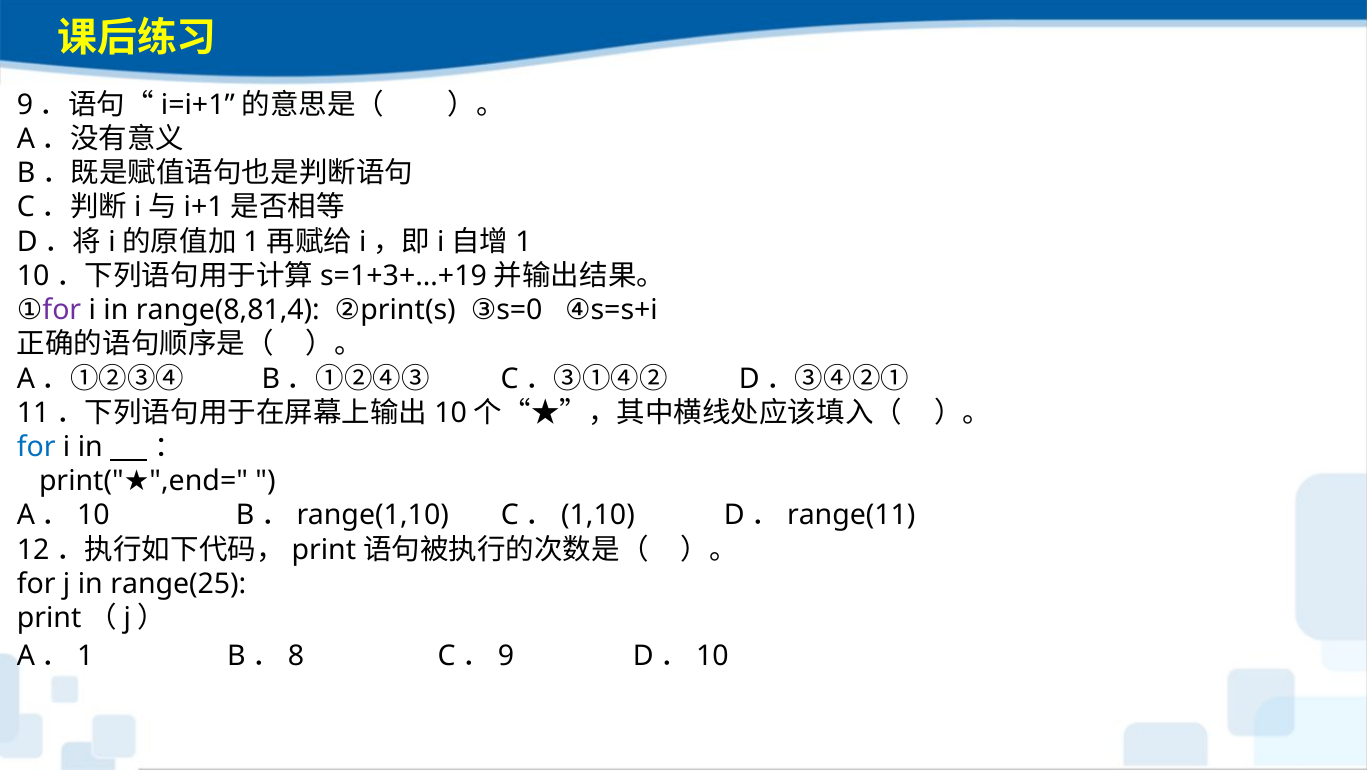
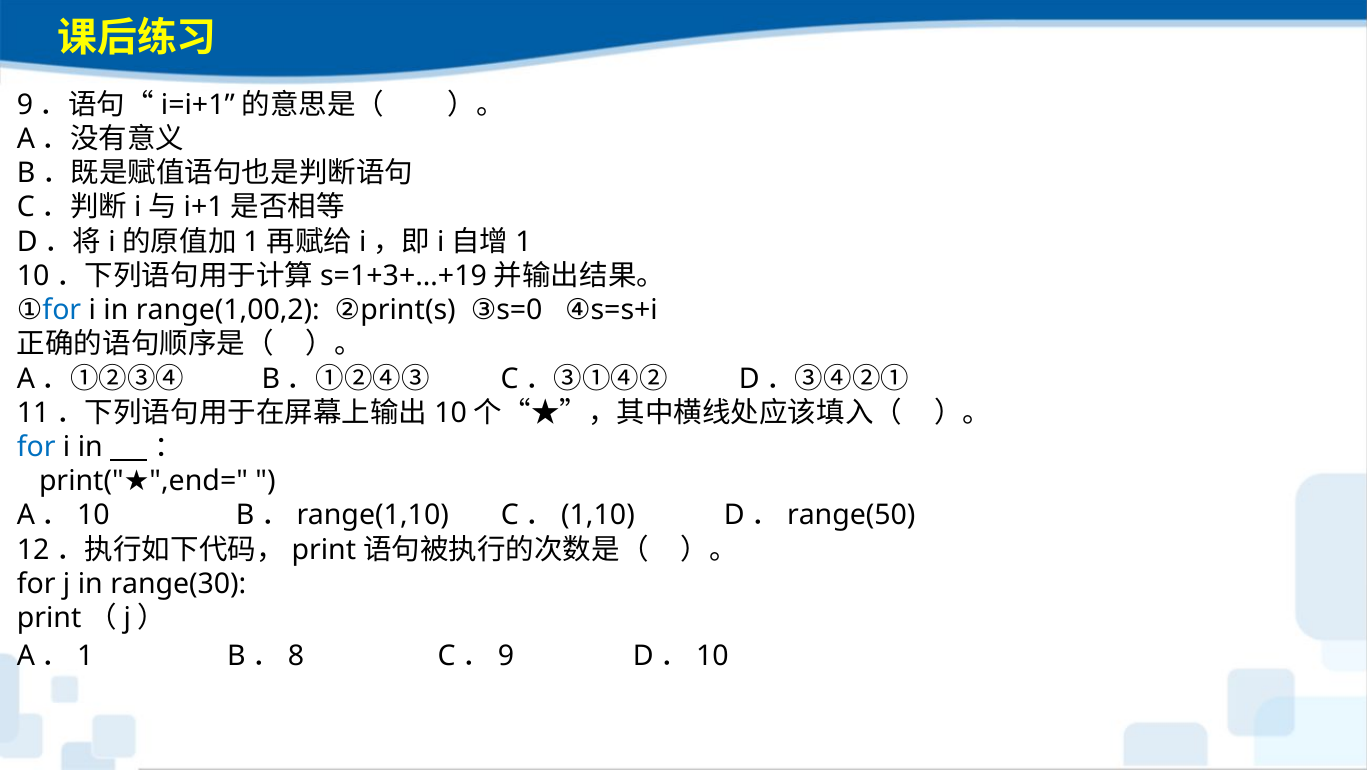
for at (62, 310) colour: purple -> blue
range(8,81,4: range(8,81,4 -> range(1,00,2
range(11: range(11 -> range(50
range(25: range(25 -> range(30
